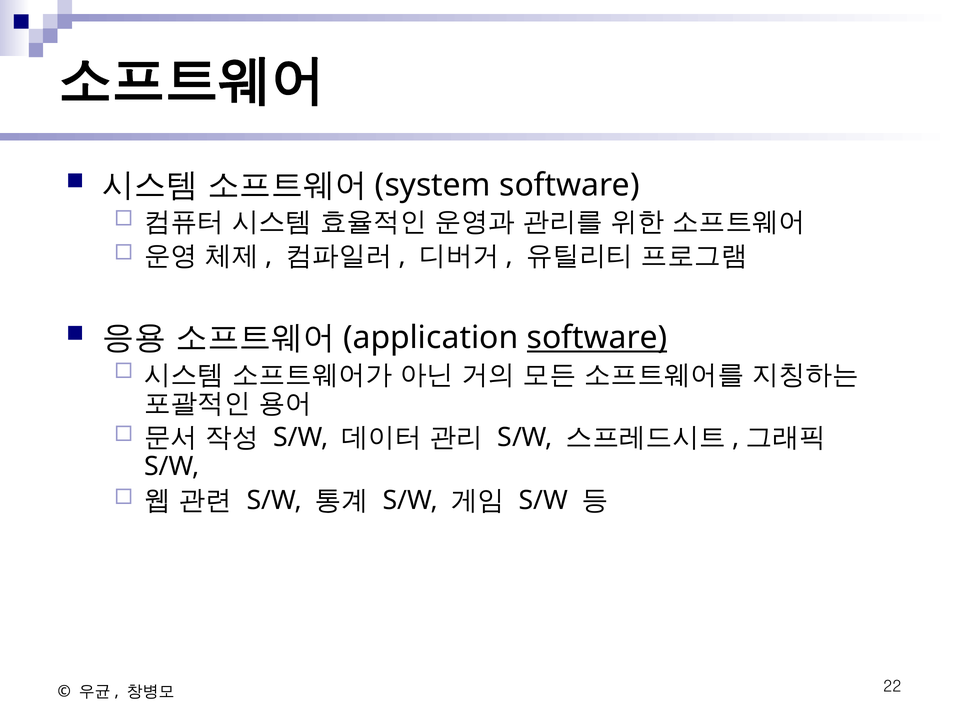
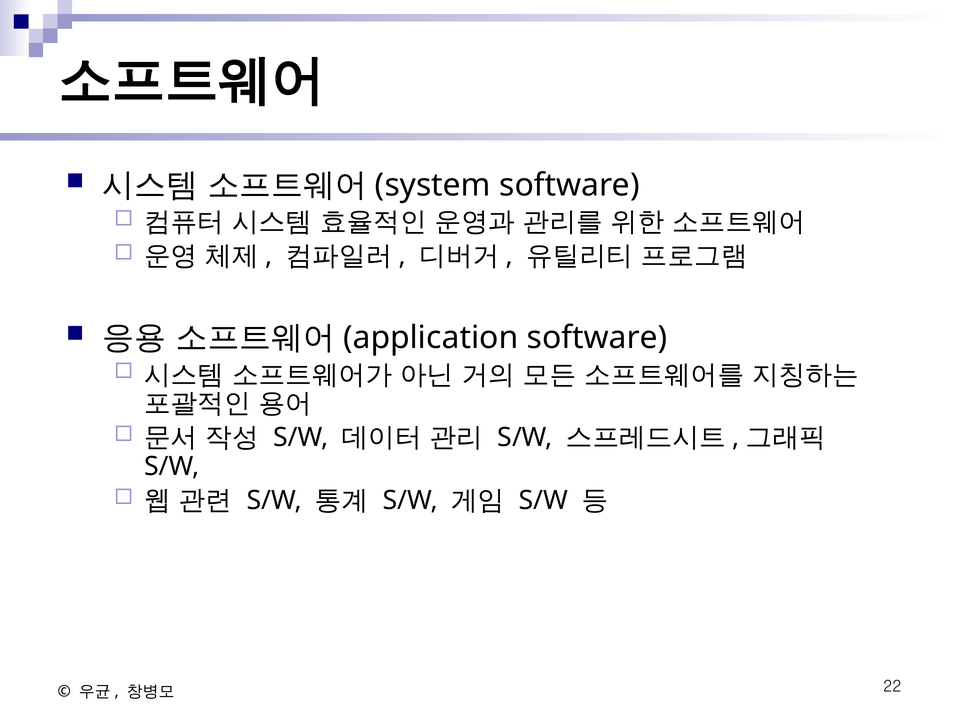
software at (597, 338) underline: present -> none
